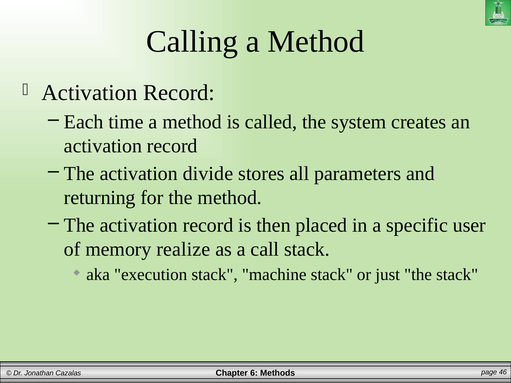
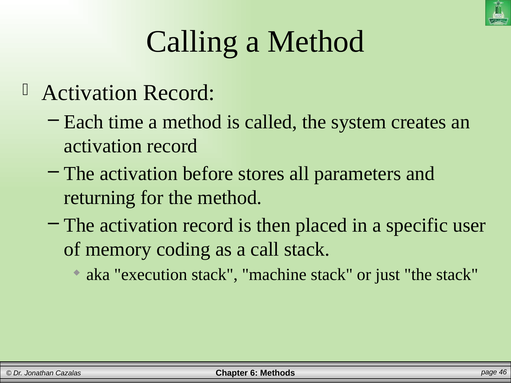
divide: divide -> before
realize: realize -> coding
